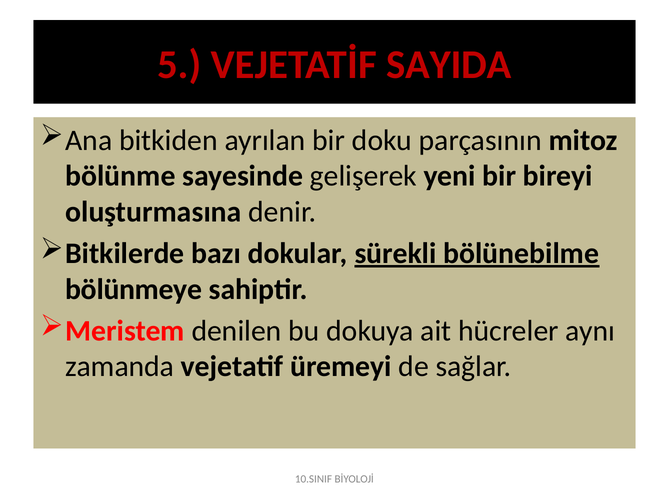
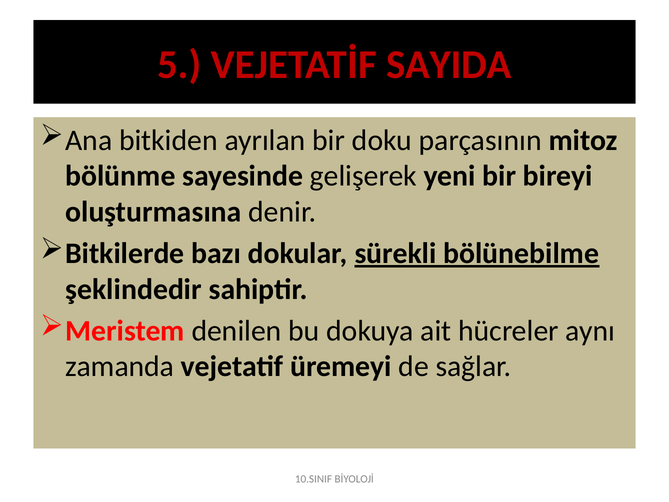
bölünmeye: bölünmeye -> şeklindedir
